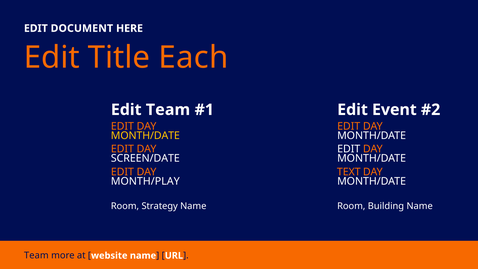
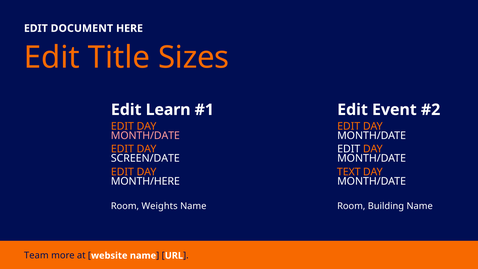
Each: Each -> Sizes
Edit Team: Team -> Learn
MONTH/DATE at (145, 136) colour: yellow -> pink
MONTH/PLAY: MONTH/PLAY -> MONTH/HERE
Strategy: Strategy -> Weights
